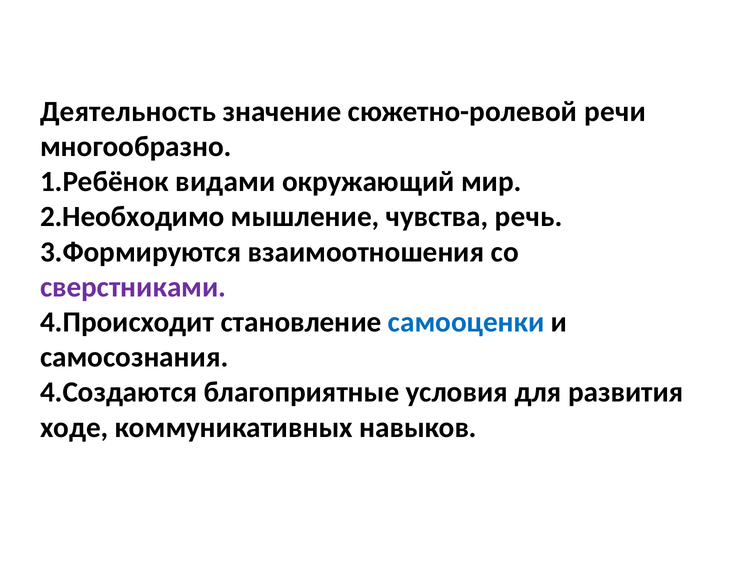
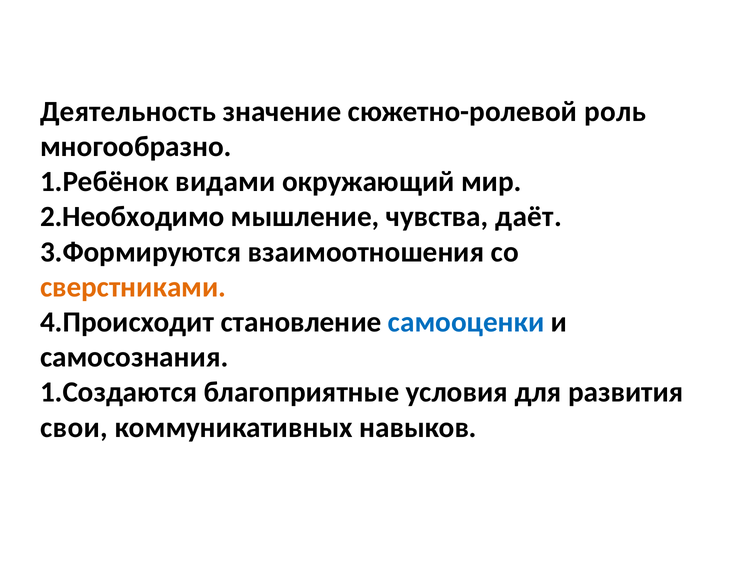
речи: речи -> роль
речь: речь -> даёт
сверстниками colour: purple -> orange
4.Создаются: 4.Создаются -> 1.Создаются
ходе: ходе -> свои
